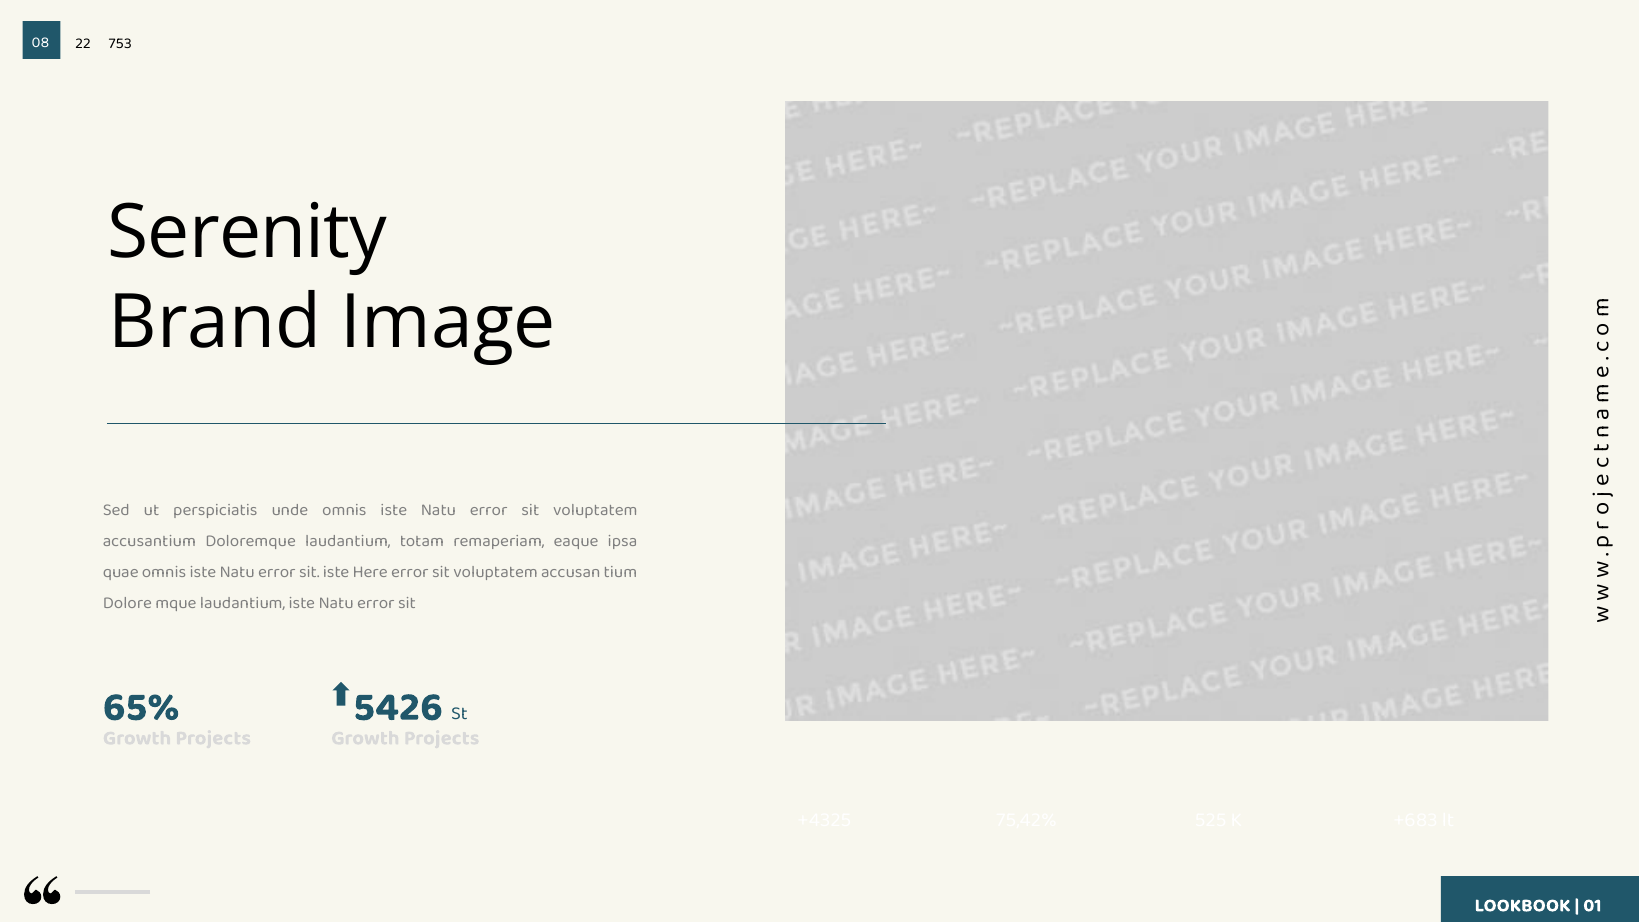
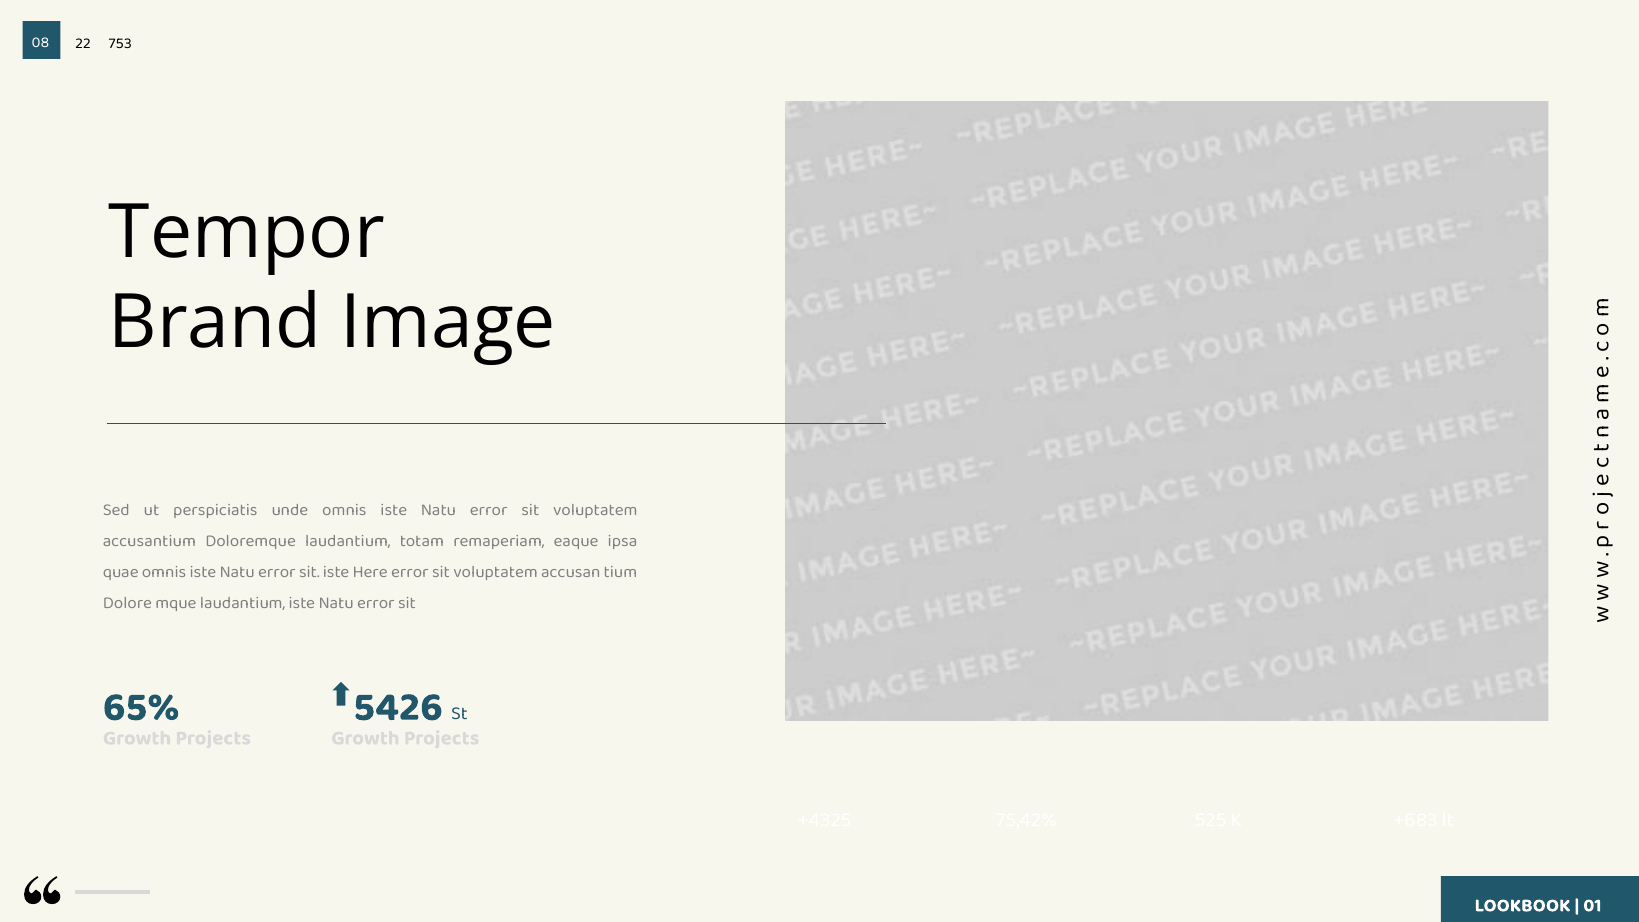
Serenity: Serenity -> Tempor
